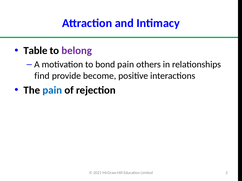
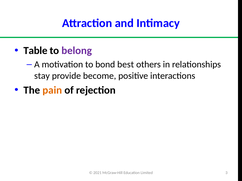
bond pain: pain -> best
find: find -> stay
pain at (52, 90) colour: blue -> orange
